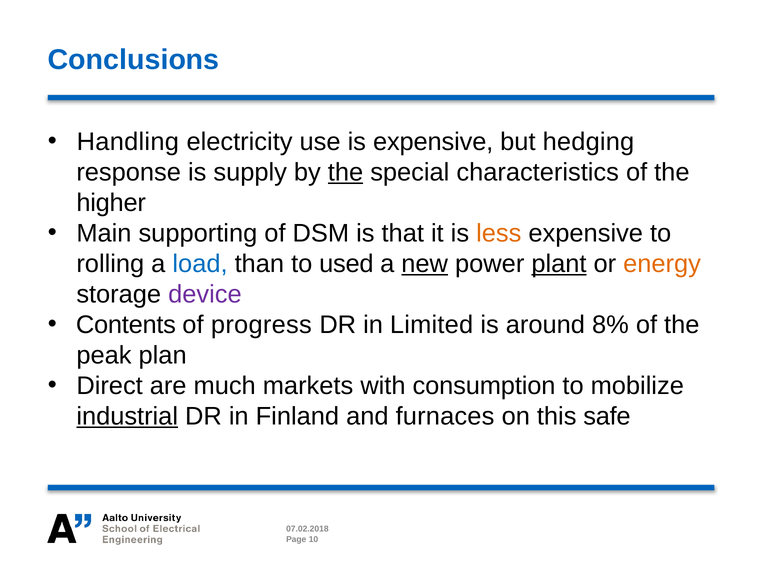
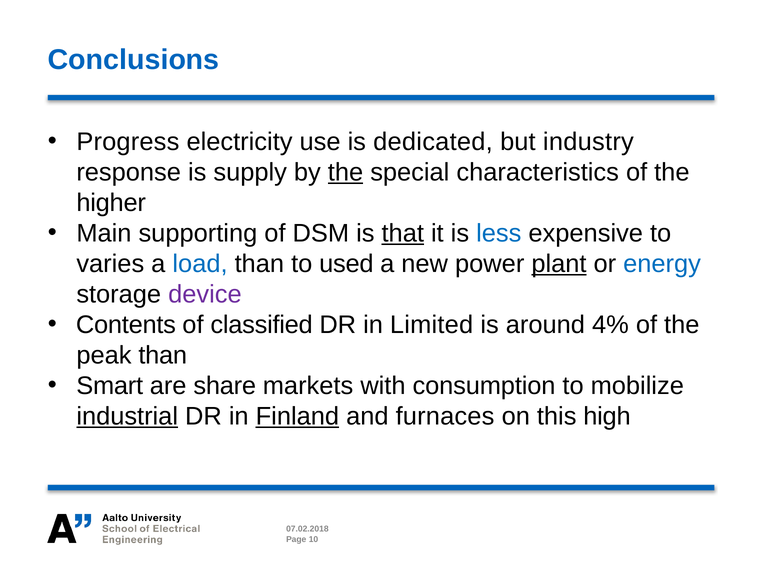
Handling: Handling -> Progress
is expensive: expensive -> dedicated
hedging: hedging -> industry
that underline: none -> present
less colour: orange -> blue
rolling: rolling -> varies
new underline: present -> none
energy colour: orange -> blue
progress: progress -> classified
8%: 8% -> 4%
peak plan: plan -> than
Direct: Direct -> Smart
much: much -> share
Finland underline: none -> present
safe: safe -> high
